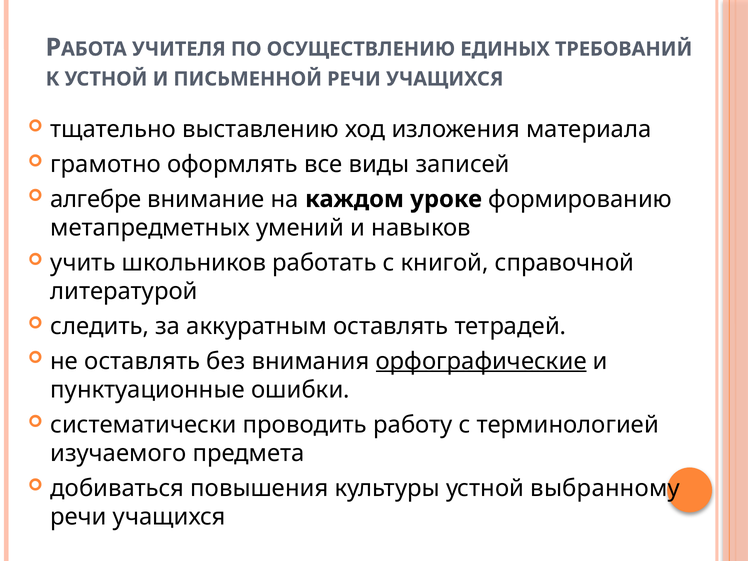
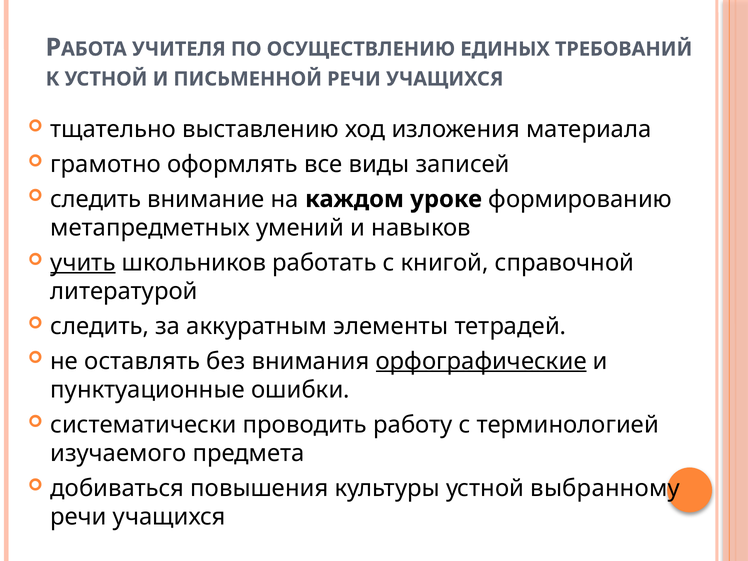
алгебре at (96, 199): алгебре -> следить
учить underline: none -> present
аккуратным оставлять: оставлять -> элементы
